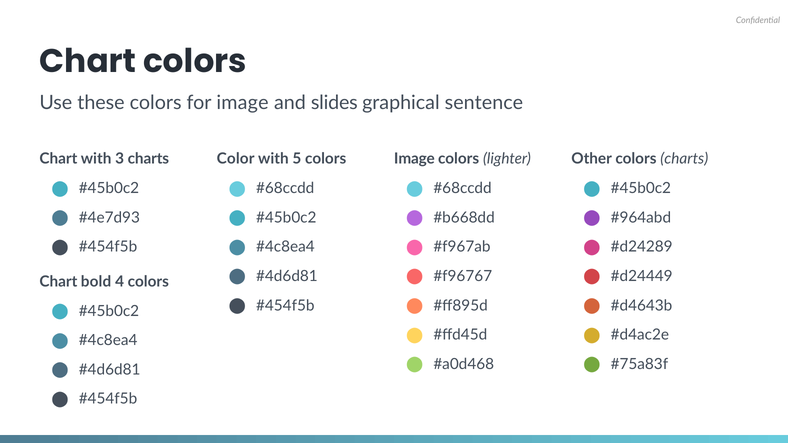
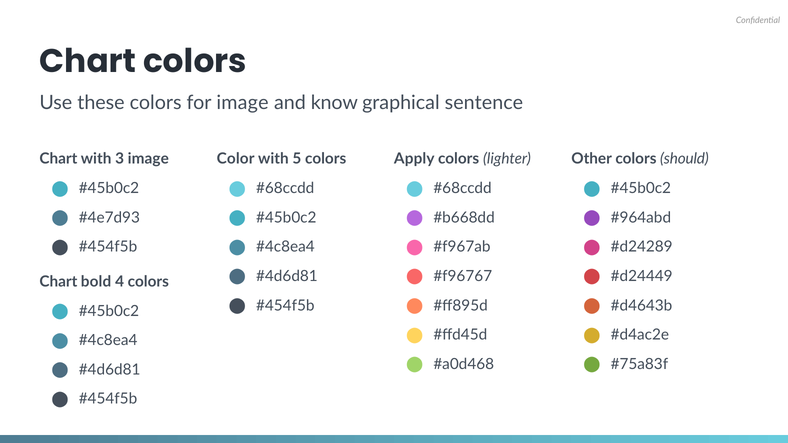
slides: slides -> know
3 charts: charts -> image
Image at (414, 159): Image -> Apply
colors charts: charts -> should
